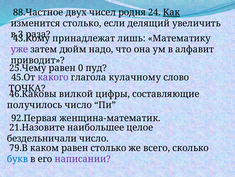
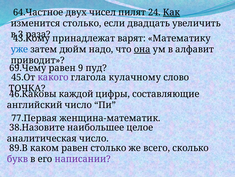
88.Частное: 88.Частное -> 64.Частное
родня: родня -> пилят
делящий: делящий -> двадцать
лишь: лишь -> варят
уже colour: purple -> blue
она underline: none -> present
25.Чему: 25.Чему -> 69.Чему
0: 0 -> 9
вилкой: вилкой -> каждой
получилось: получилось -> английский
92.Первая: 92.Первая -> 77.Первая
21.Назовите: 21.Назовите -> 38.Назовите
бездельничали: бездельничали -> аналитическая
79.В: 79.В -> 89.В
букв colour: blue -> purple
